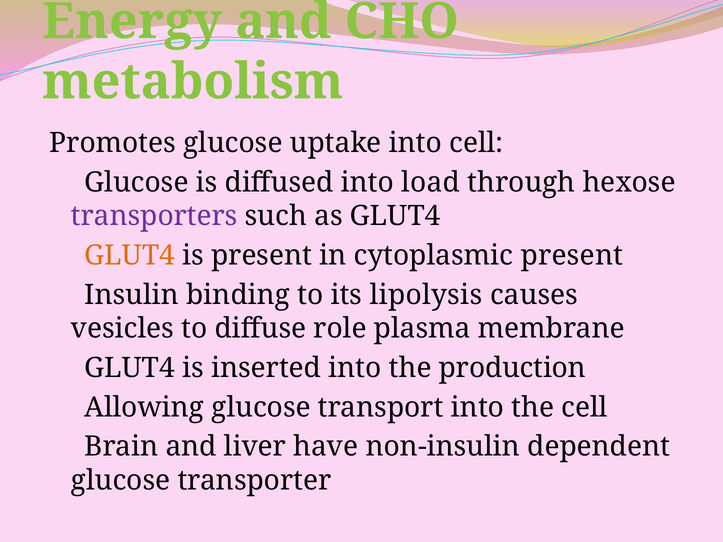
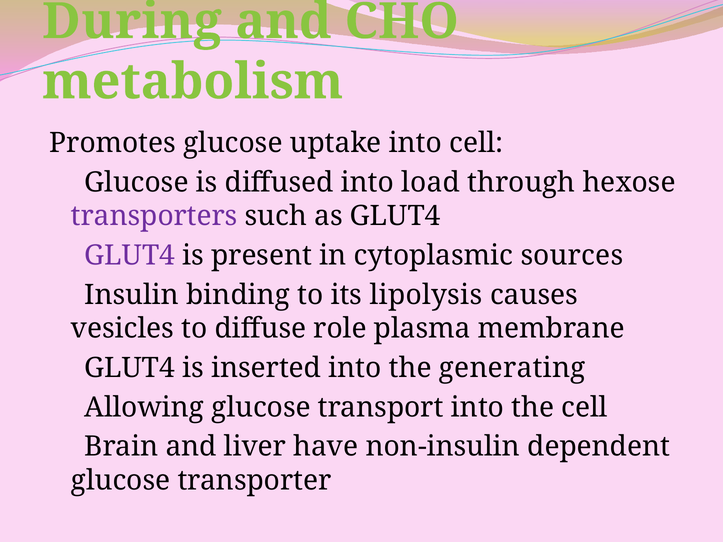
Energy: Energy -> During
GLUT4 at (130, 255) colour: orange -> purple
cytoplasmic present: present -> sources
production: production -> generating
